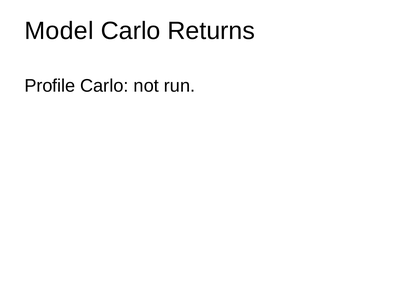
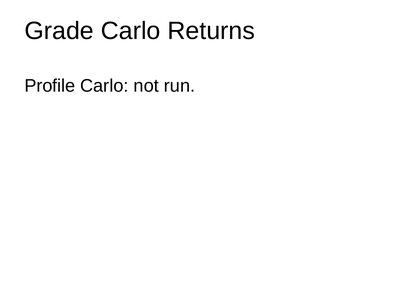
Model: Model -> Grade
